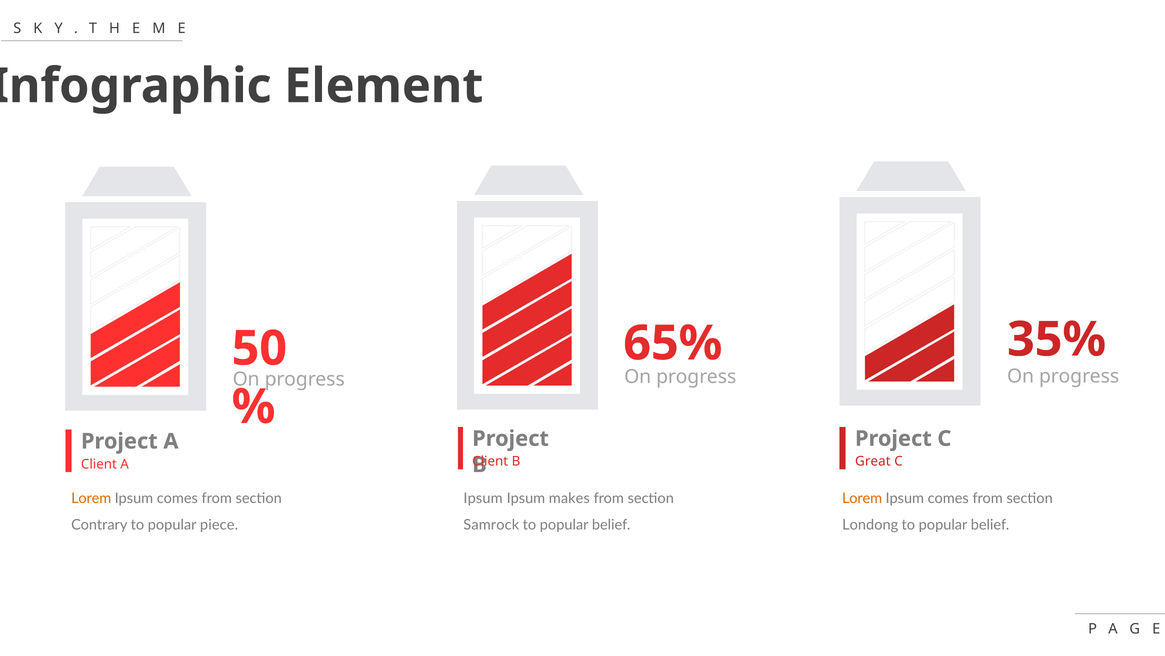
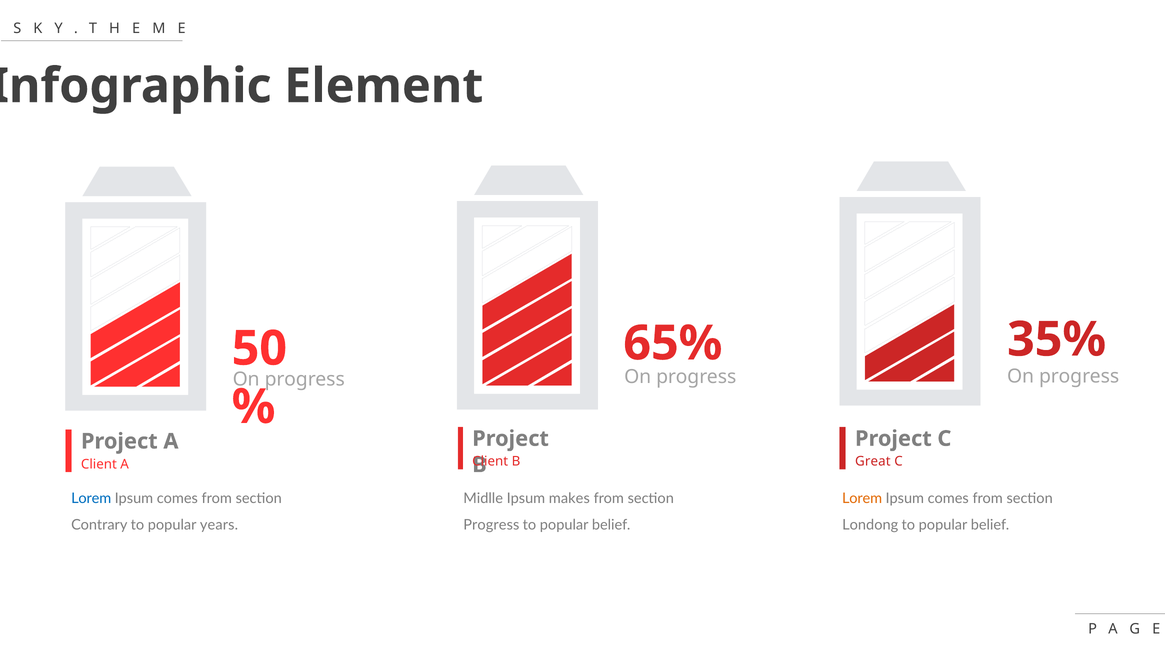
Lorem at (91, 498) colour: orange -> blue
Ipsum at (483, 498): Ipsum -> Midlle
piece: piece -> years
Samrock at (491, 524): Samrock -> Progress
